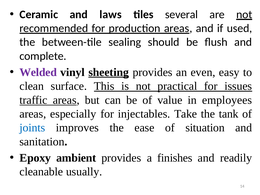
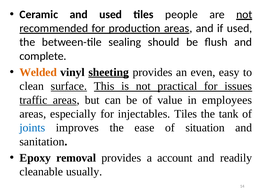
and laws: laws -> used
several: several -> people
Welded colour: purple -> orange
surface underline: none -> present
injectables Take: Take -> Tiles
ambient: ambient -> removal
finishes: finishes -> account
